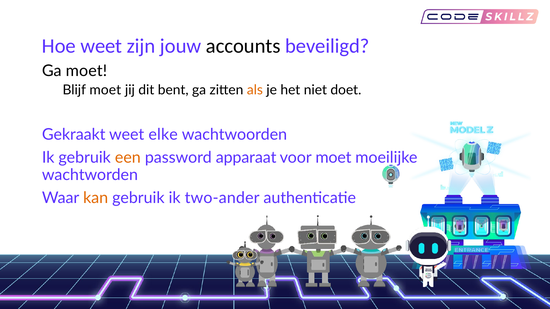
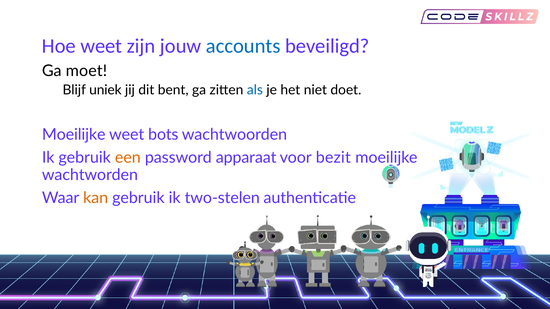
accounts colour: black -> blue
Blijf moet: moet -> uniek
als colour: orange -> blue
Gekraakt at (74, 135): Gekraakt -> Moeilijke
elke: elke -> bots
voor moet: moet -> bezit
two-ander: two-ander -> two-stelen
